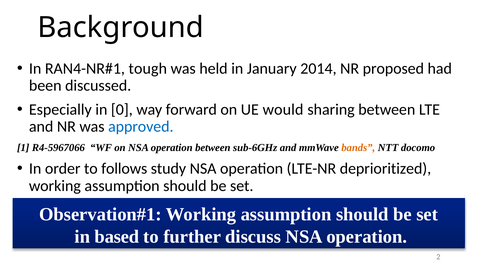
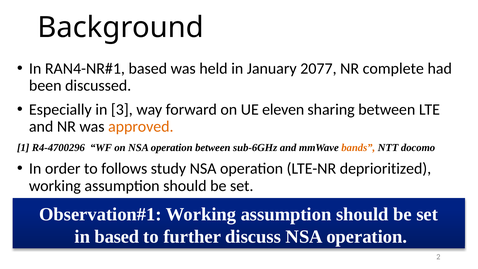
tough at (148, 68): tough -> based
2014: 2014 -> 2077
proposed: proposed -> complete
0: 0 -> 3
would: would -> eleven
approved colour: blue -> orange
R4-5967066: R4-5967066 -> R4-4700296
